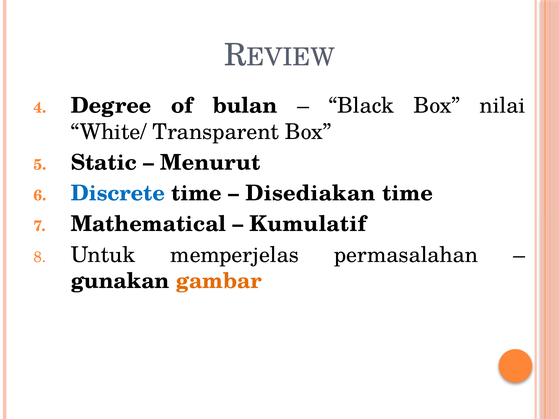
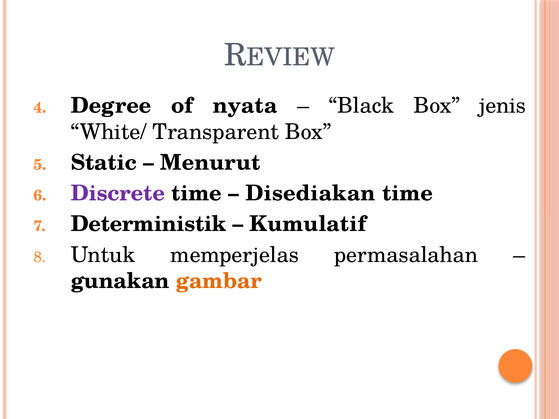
bulan: bulan -> nyata
nilai: nilai -> jenis
Discrete colour: blue -> purple
Mathematical: Mathematical -> Deterministik
